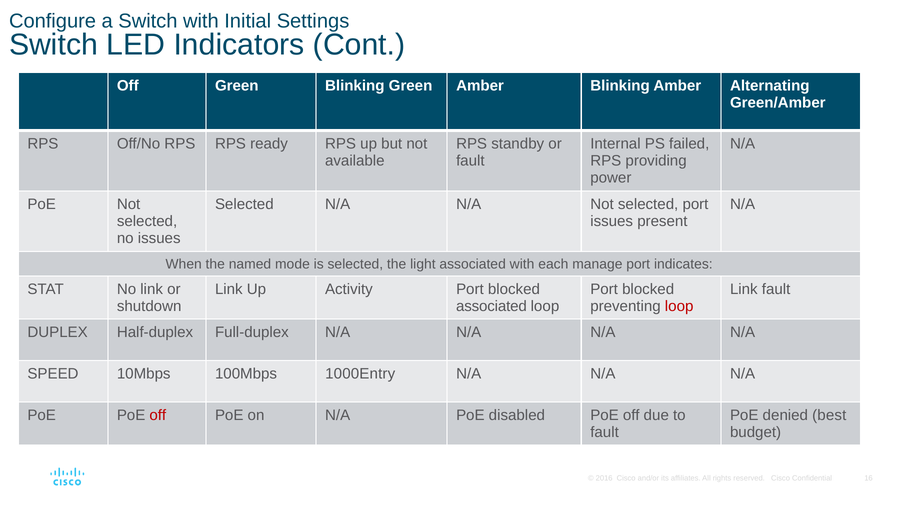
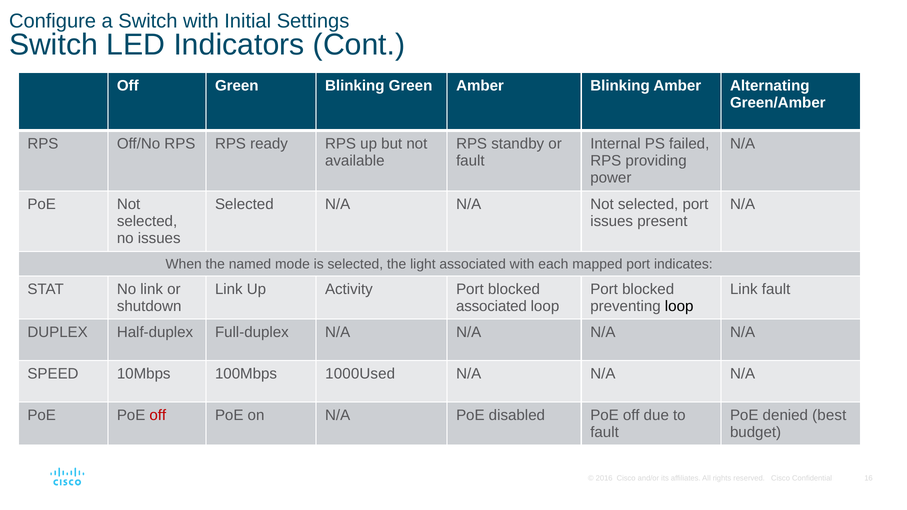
manage: manage -> mapped
loop at (679, 307) colour: red -> black
1000Entry: 1000Entry -> 1000Used
